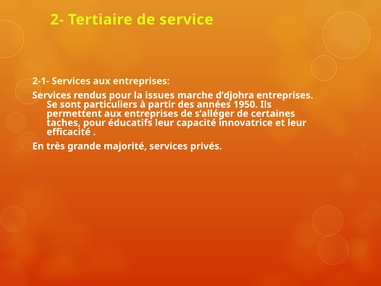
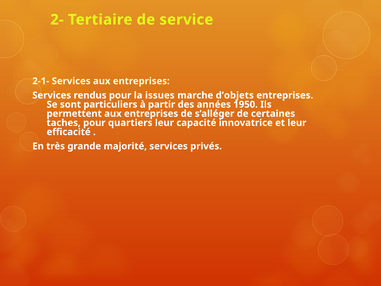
d’djohra: d’djohra -> d’objets
éducatifs: éducatifs -> quartiers
